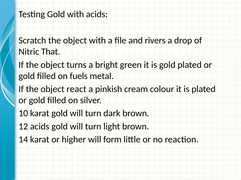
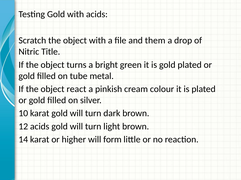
rivers: rivers -> them
That: That -> Title
fuels: fuels -> tube
